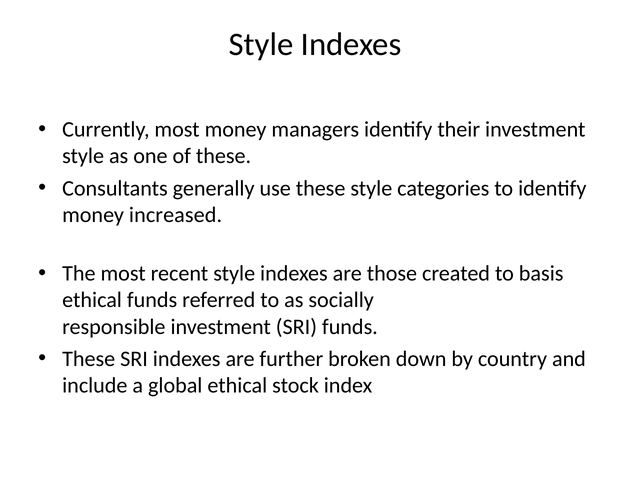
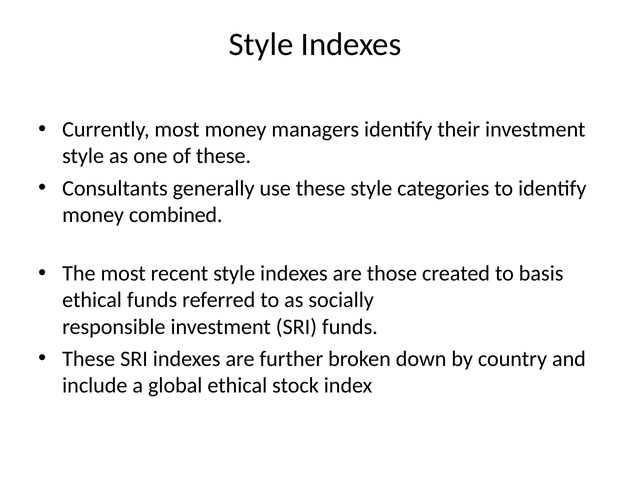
increased: increased -> combined
